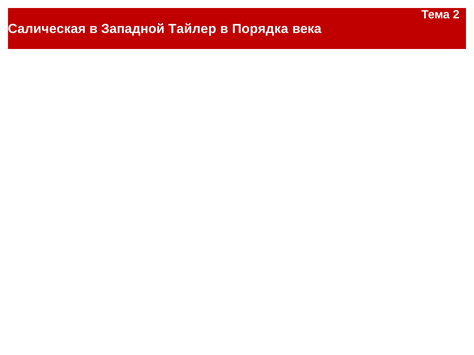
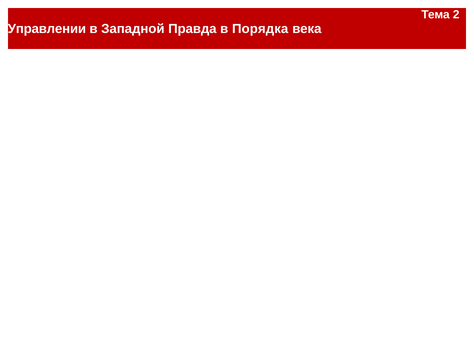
Салическая: Салическая -> Управлении
Тайлер: Тайлер -> Правда
